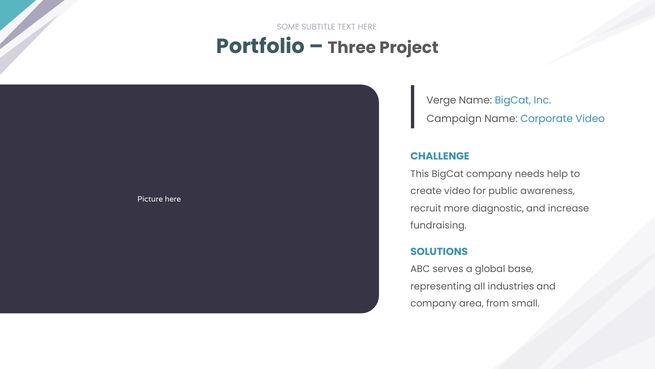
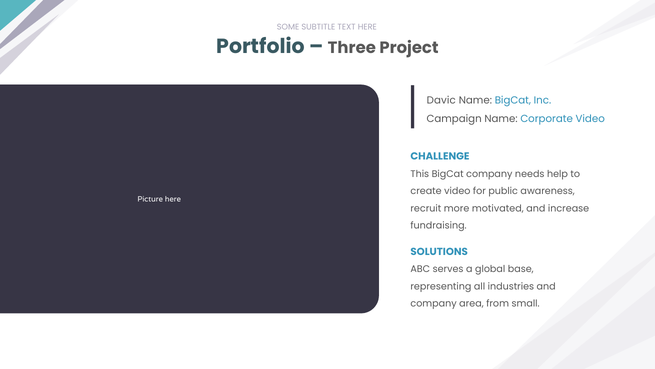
Verge: Verge -> Davic
diagnostic: diagnostic -> motivated
